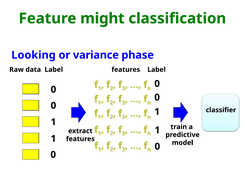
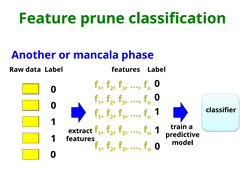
might: might -> prune
Looking: Looking -> Another
variance: variance -> mancala
